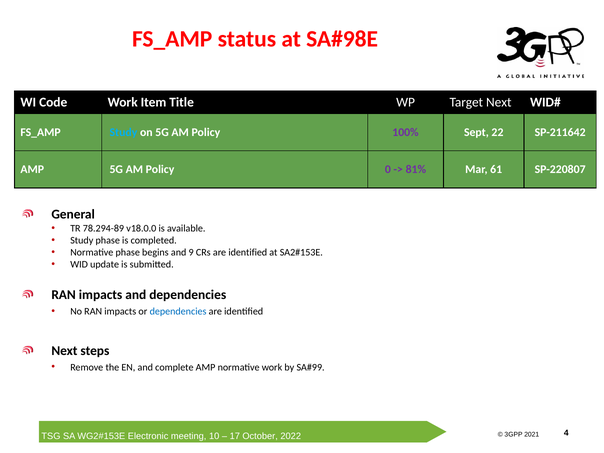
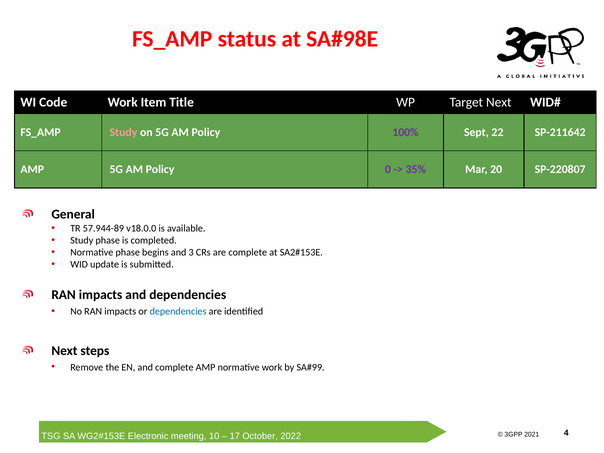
Study at (123, 132) colour: light blue -> pink
81%: 81% -> 35%
61: 61 -> 20
78.294-89: 78.294-89 -> 57.944-89
9: 9 -> 3
CRs are identified: identified -> complete
